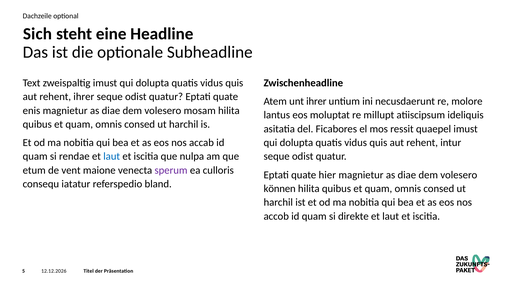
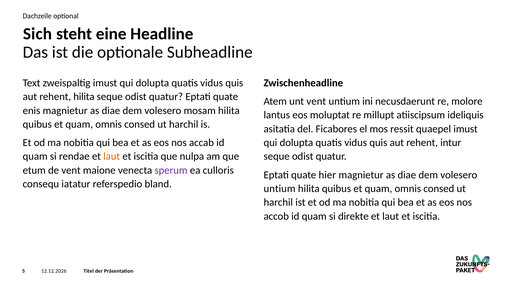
rehent ihrer: ihrer -> hilita
unt ihrer: ihrer -> vent
laut at (112, 156) colour: blue -> orange
können at (280, 189): können -> untium
